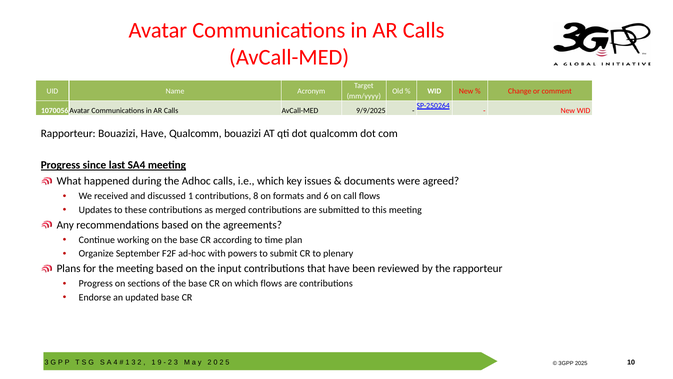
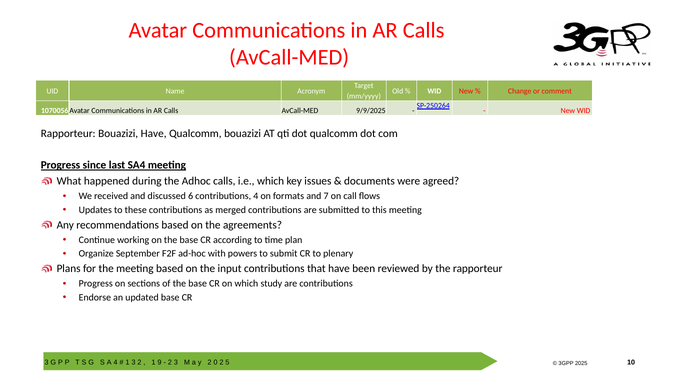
discussed 1: 1 -> 6
contributions 8: 8 -> 4
6: 6 -> 7
which flows: flows -> study
